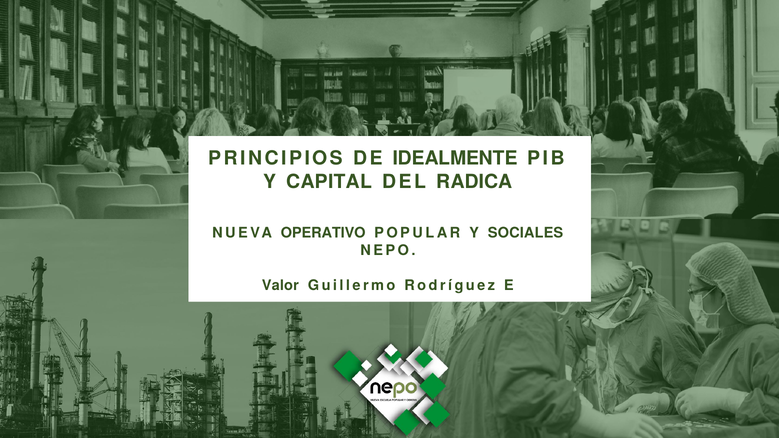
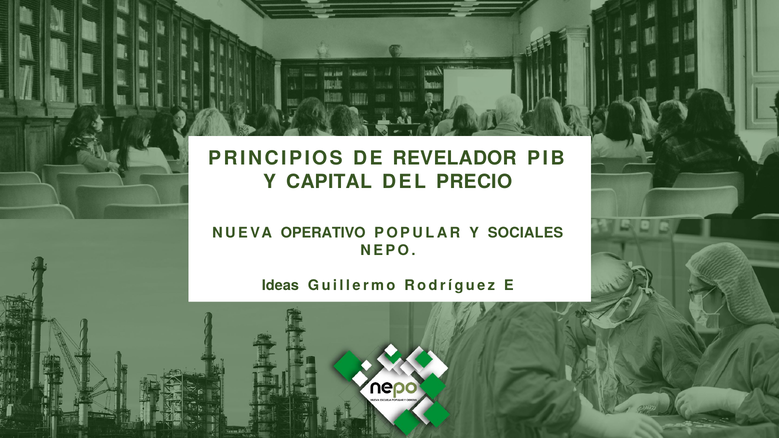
IDEALMENTE: IDEALMENTE -> REVELADOR
RADICA: RADICA -> PRECIO
Valor: Valor -> Ideas
